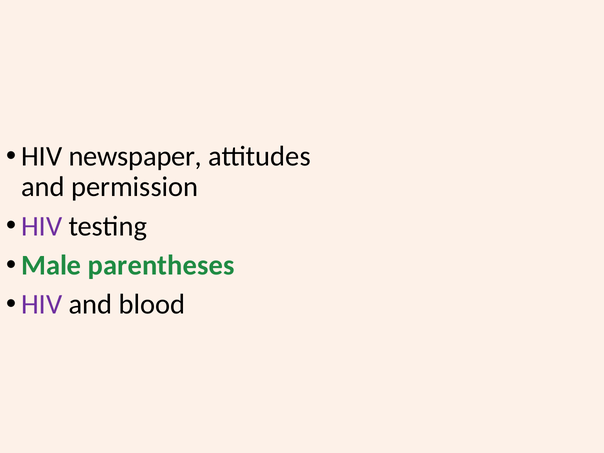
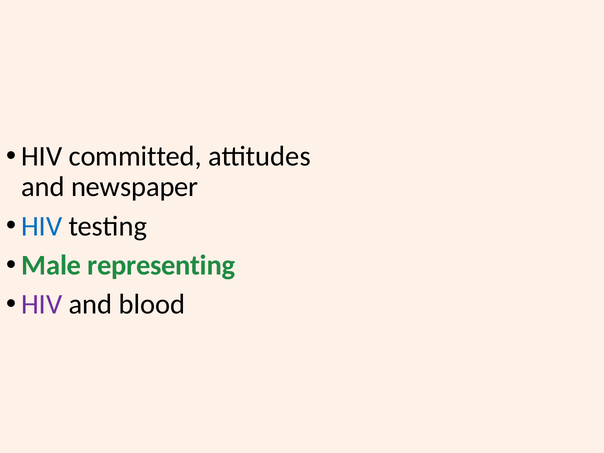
newspaper: newspaper -> committed
permission: permission -> newspaper
HIV at (42, 226) colour: purple -> blue
parentheses: parentheses -> representing
